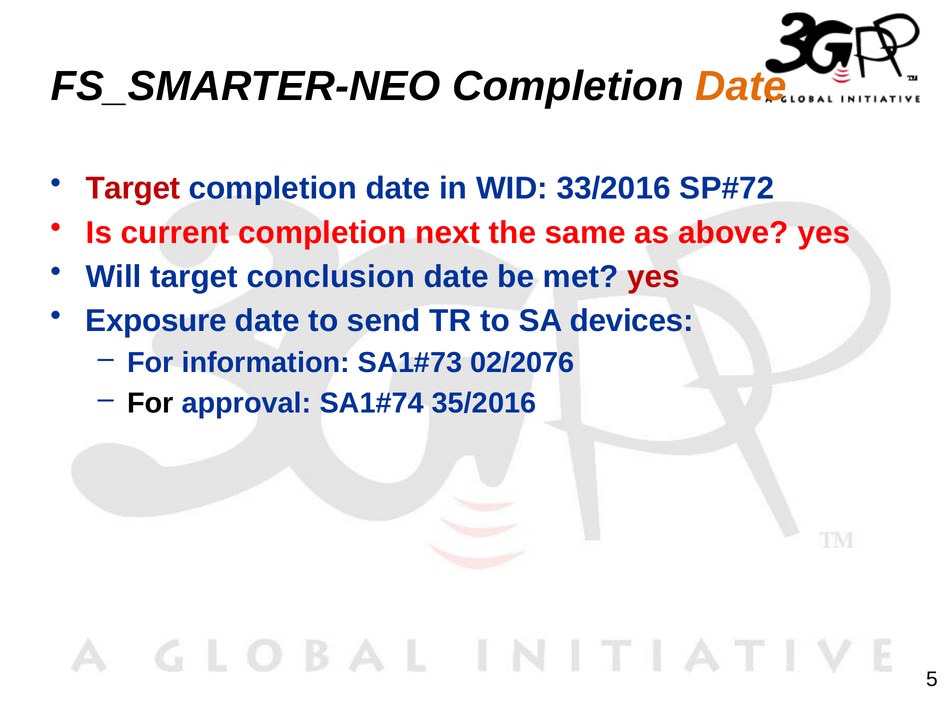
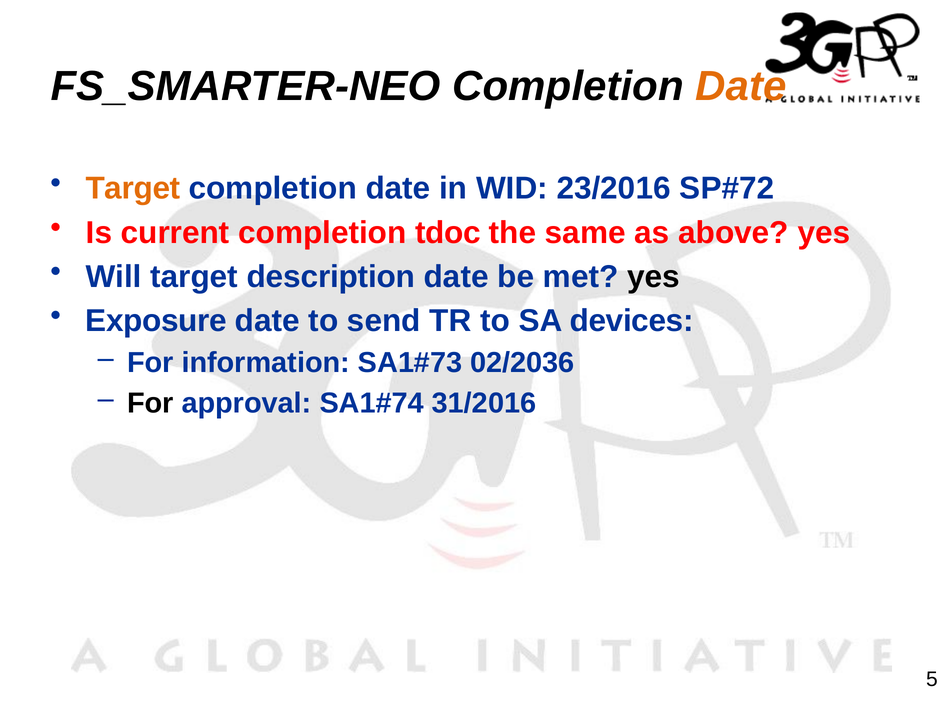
Target at (133, 189) colour: red -> orange
33/2016: 33/2016 -> 23/2016
next: next -> tdoc
conclusion: conclusion -> description
yes at (653, 277) colour: red -> black
02/2076: 02/2076 -> 02/2036
35/2016: 35/2016 -> 31/2016
